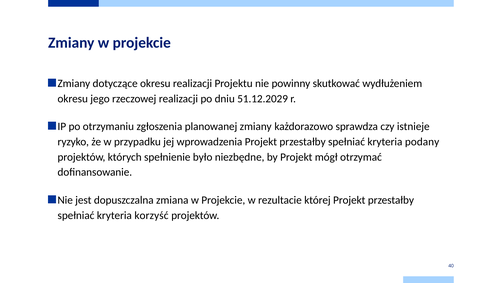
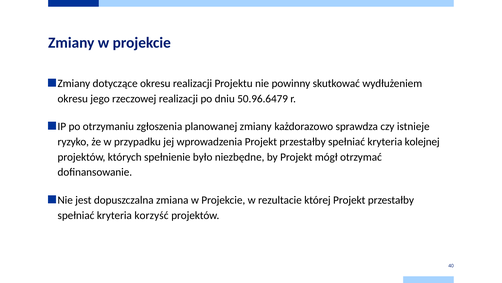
51.12.2029: 51.12.2029 -> 50.96.6479
podany: podany -> kolejnej
